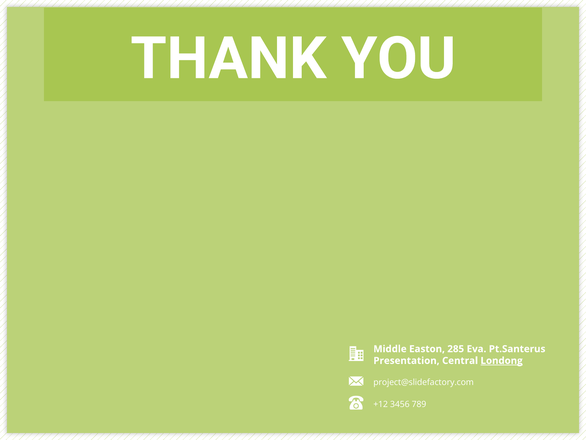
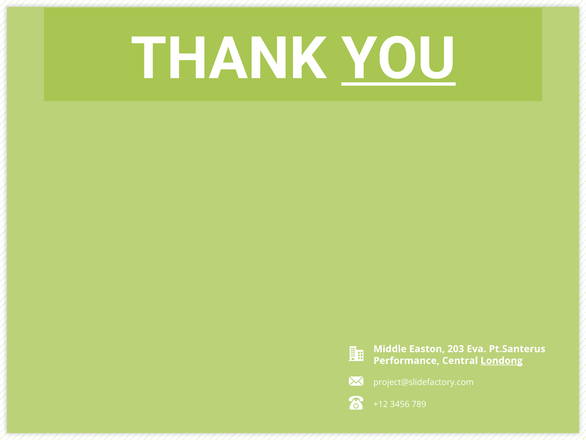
YOU underline: none -> present
285: 285 -> 203
Presentation: Presentation -> Performance
